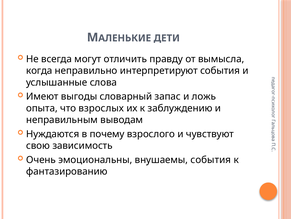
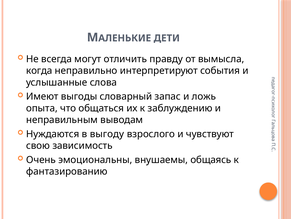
взрослых: взрослых -> общаться
почему: почему -> выгоду
внушаемы события: события -> общаясь
